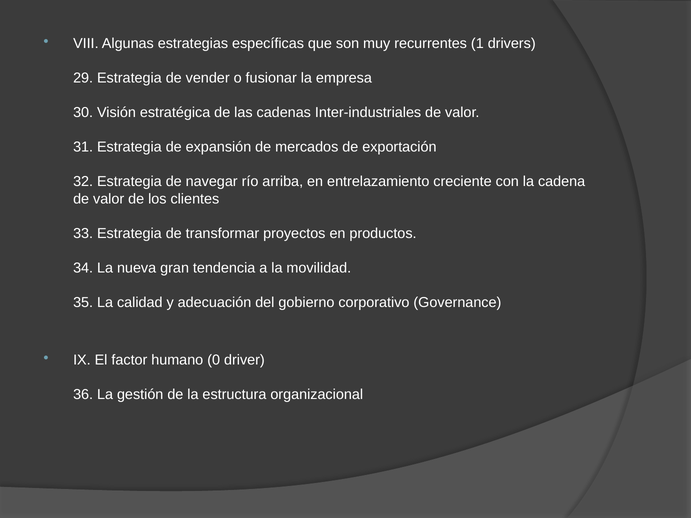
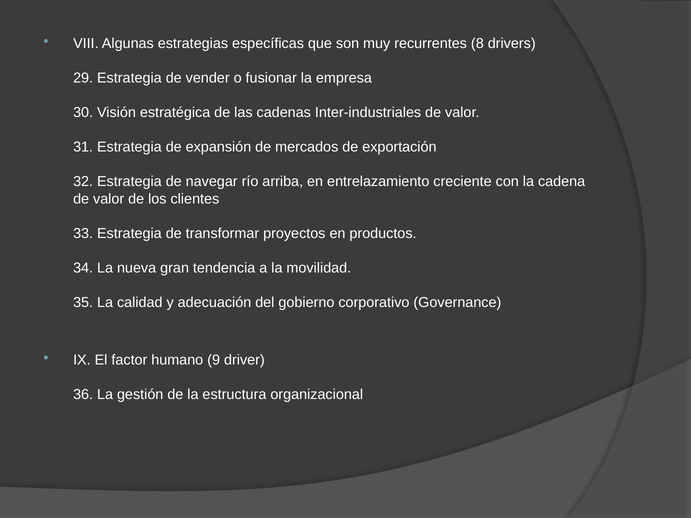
1: 1 -> 8
0: 0 -> 9
